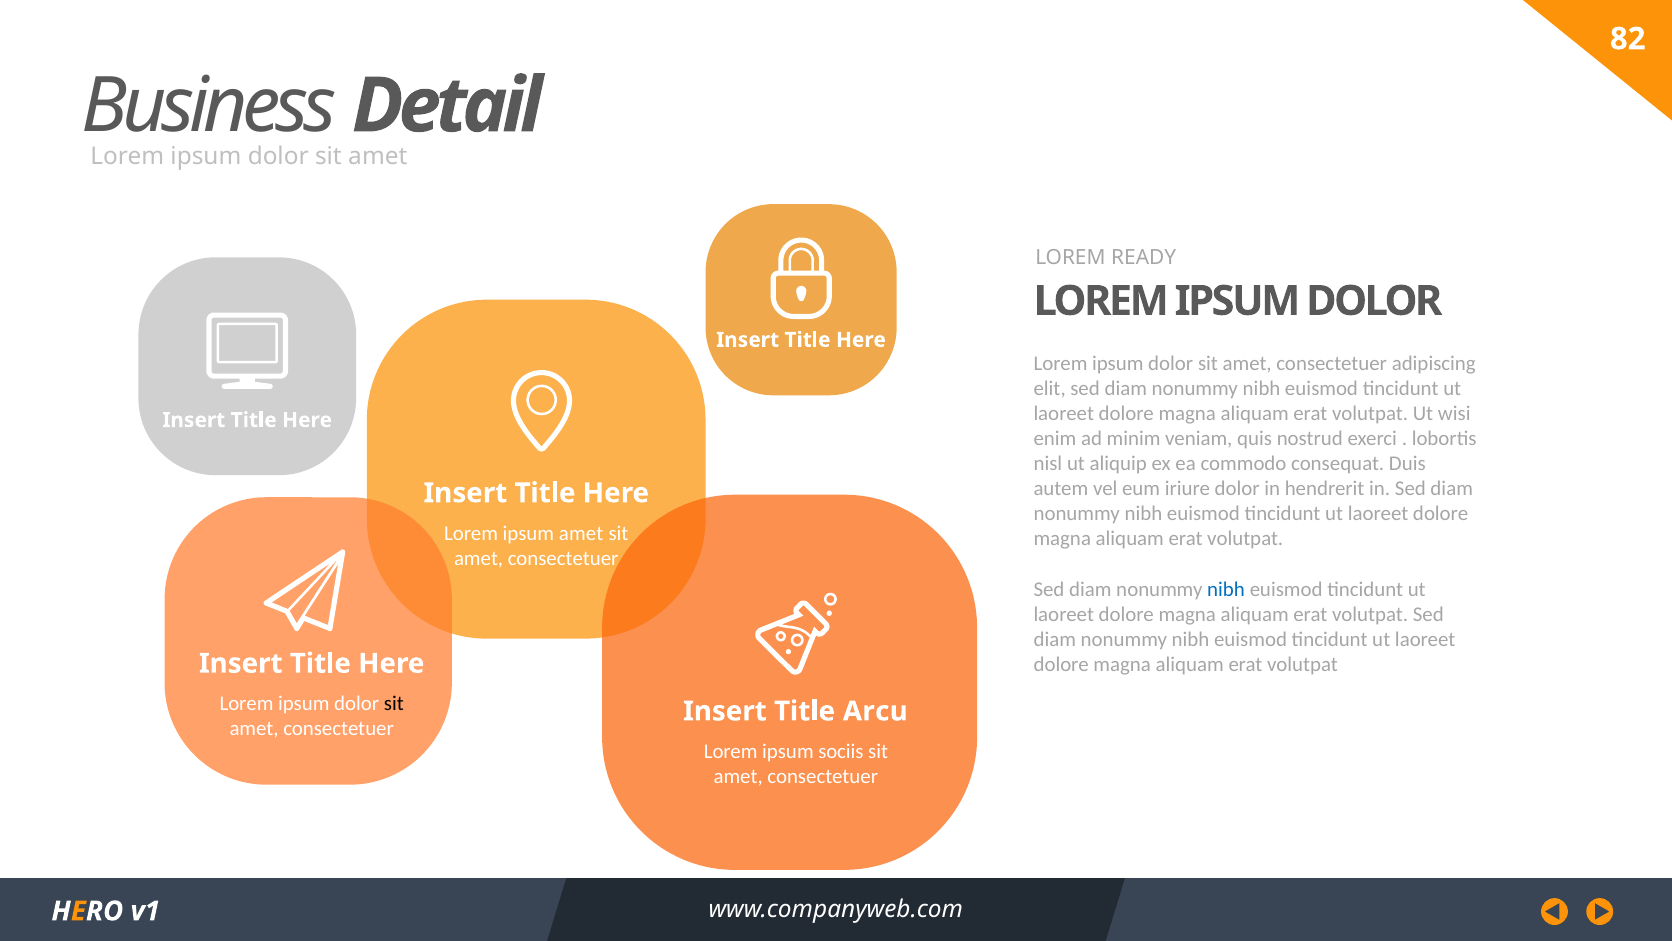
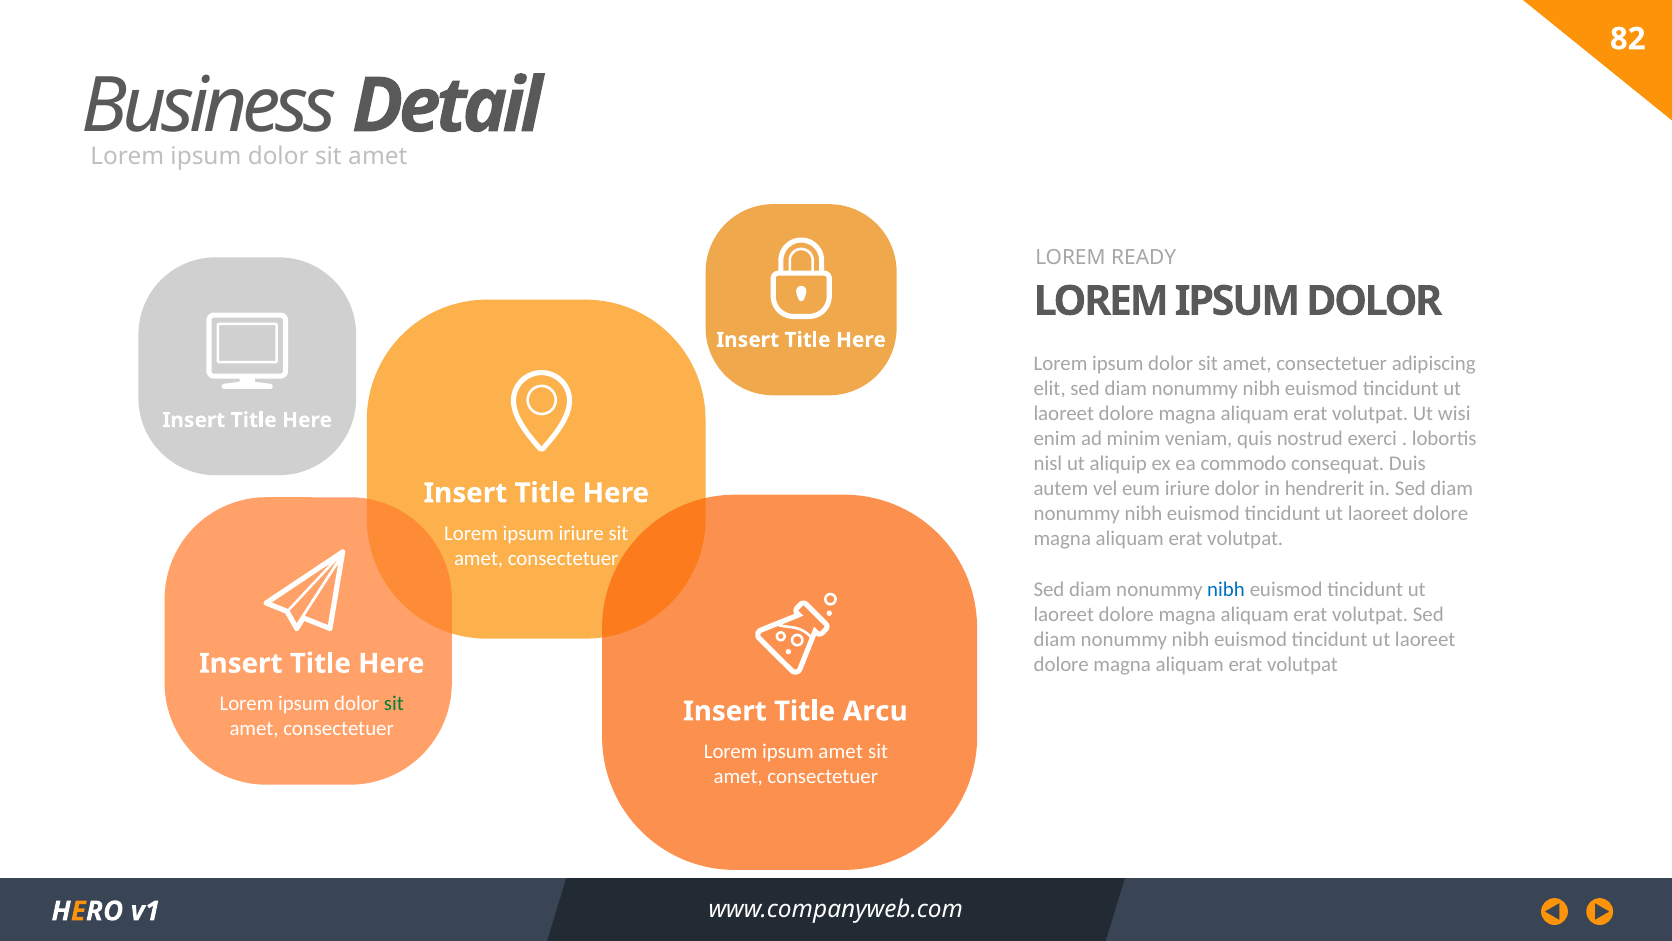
ipsum amet: amet -> iriure
sit at (394, 703) colour: black -> green
ipsum sociis: sociis -> amet
